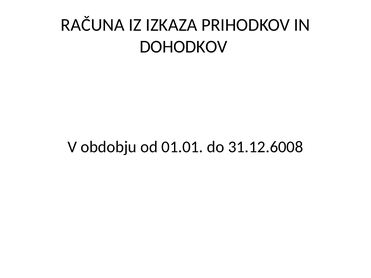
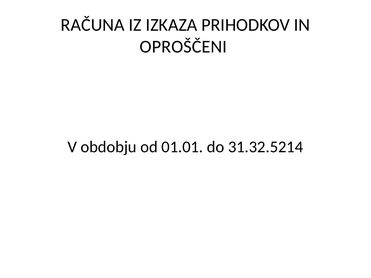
DOHODKOV: DOHODKOV -> OPROŠČENI
31.12.6008: 31.12.6008 -> 31.32.5214
